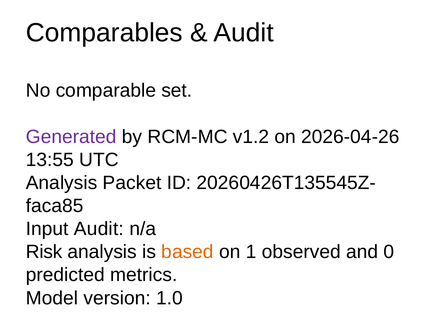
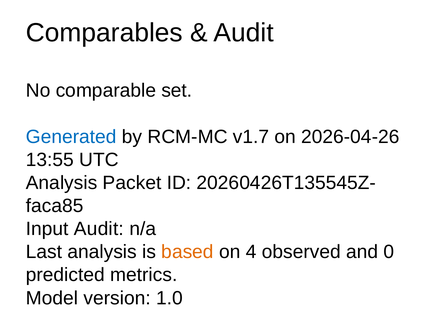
Generated colour: purple -> blue
v1.2: v1.2 -> v1.7
Risk: Risk -> Last
1: 1 -> 4
